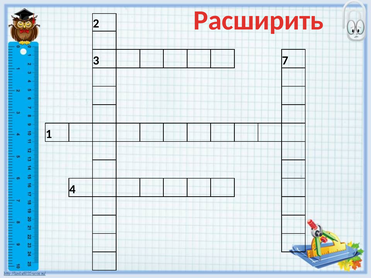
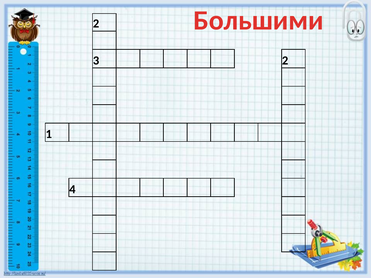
Расширить: Расширить -> Большими
3 7: 7 -> 2
